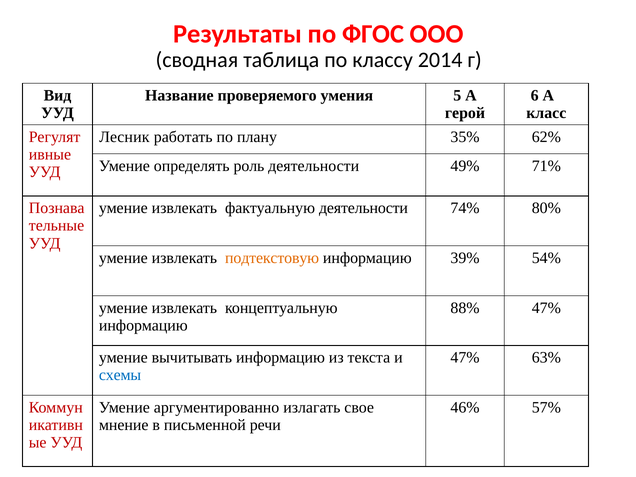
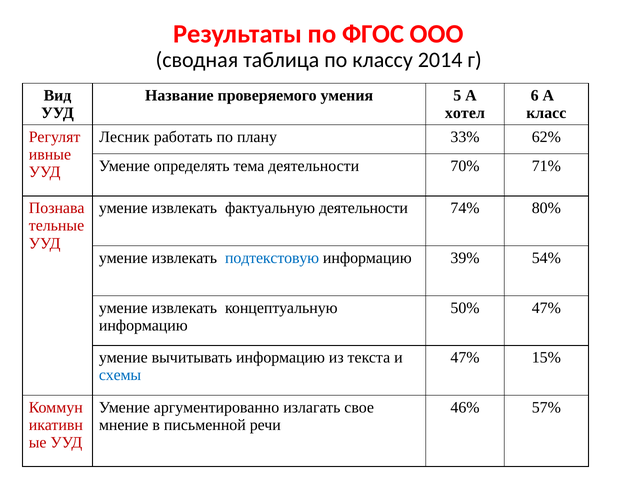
герой: герой -> хотел
35%: 35% -> 33%
роль: роль -> тема
49%: 49% -> 70%
подтекстовую colour: orange -> blue
88%: 88% -> 50%
63%: 63% -> 15%
